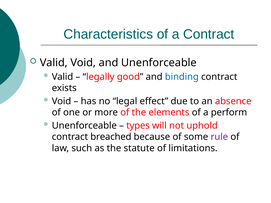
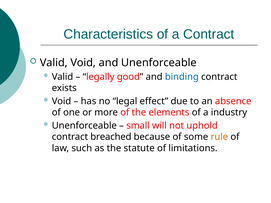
perform: perform -> industry
types: types -> small
rule colour: purple -> orange
